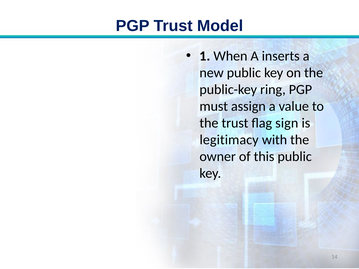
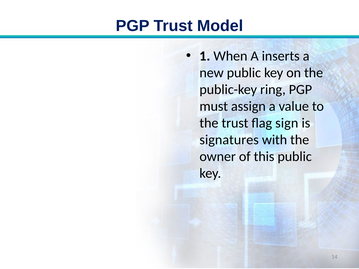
legitimacy: legitimacy -> signatures
